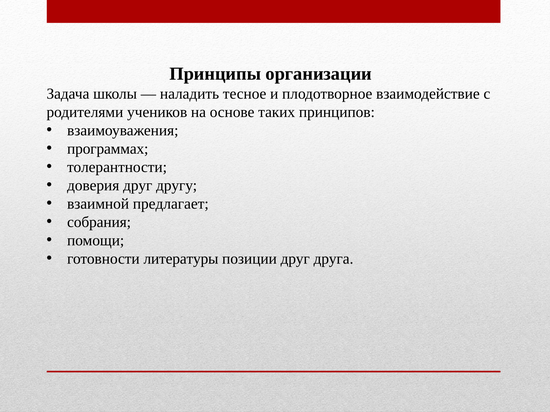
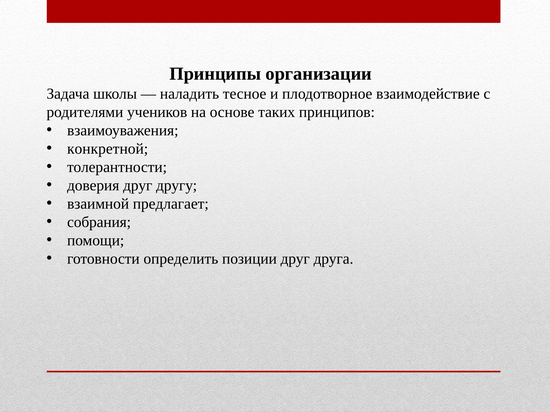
программах: программах -> конкретной
литературы: литературы -> определить
